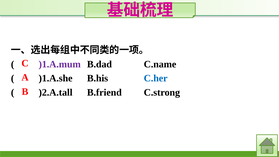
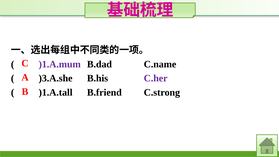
)1.A.she: )1.A.she -> )3.A.she
C.her colour: blue -> purple
)2.A.tall: )2.A.tall -> )1.A.tall
